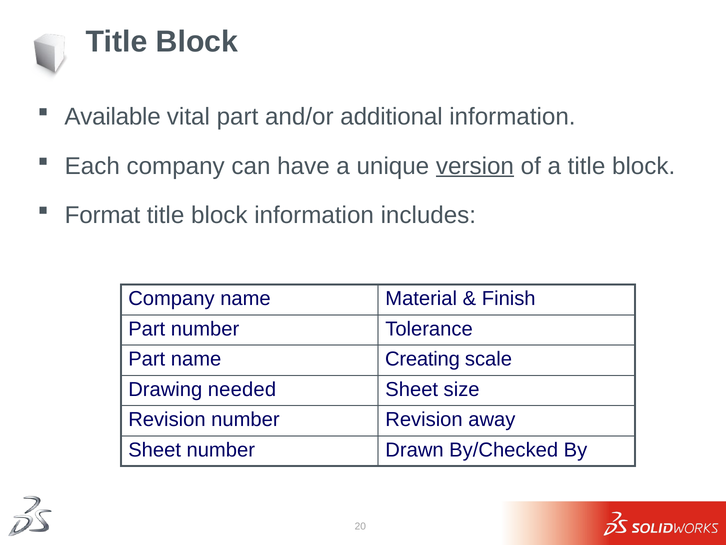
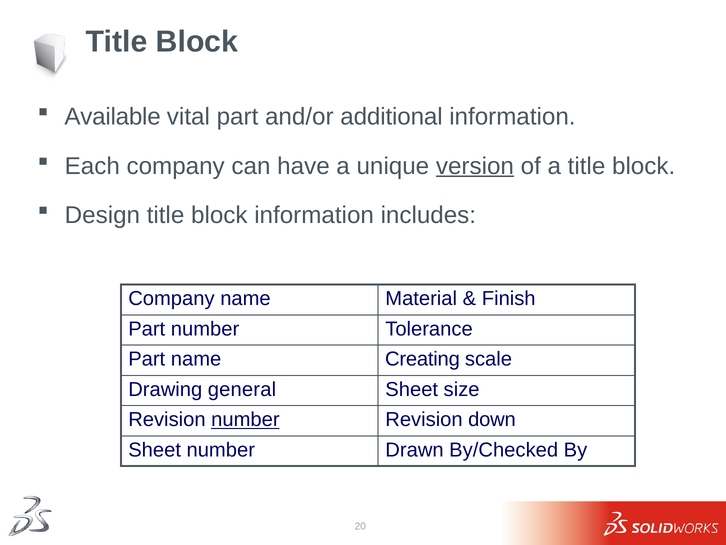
Format: Format -> Design
needed: needed -> general
number at (245, 419) underline: none -> present
away: away -> down
